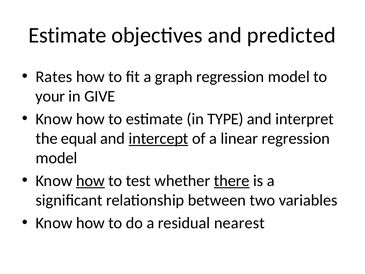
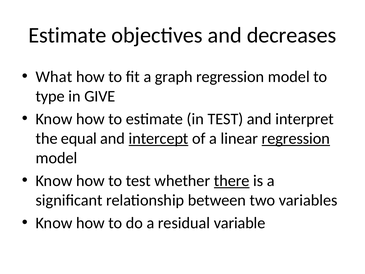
predicted: predicted -> decreases
Rates: Rates -> What
your: your -> type
in TYPE: TYPE -> TEST
regression at (296, 138) underline: none -> present
how at (90, 181) underline: present -> none
nearest: nearest -> variable
